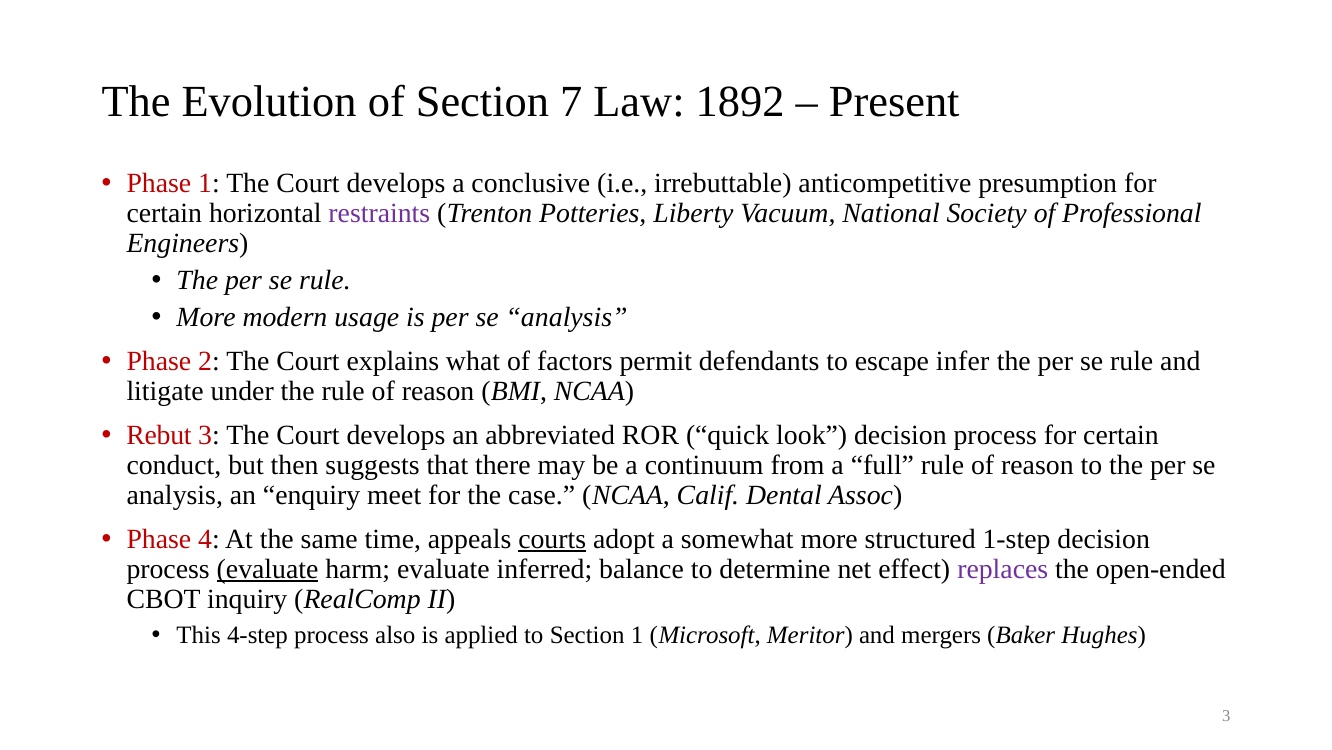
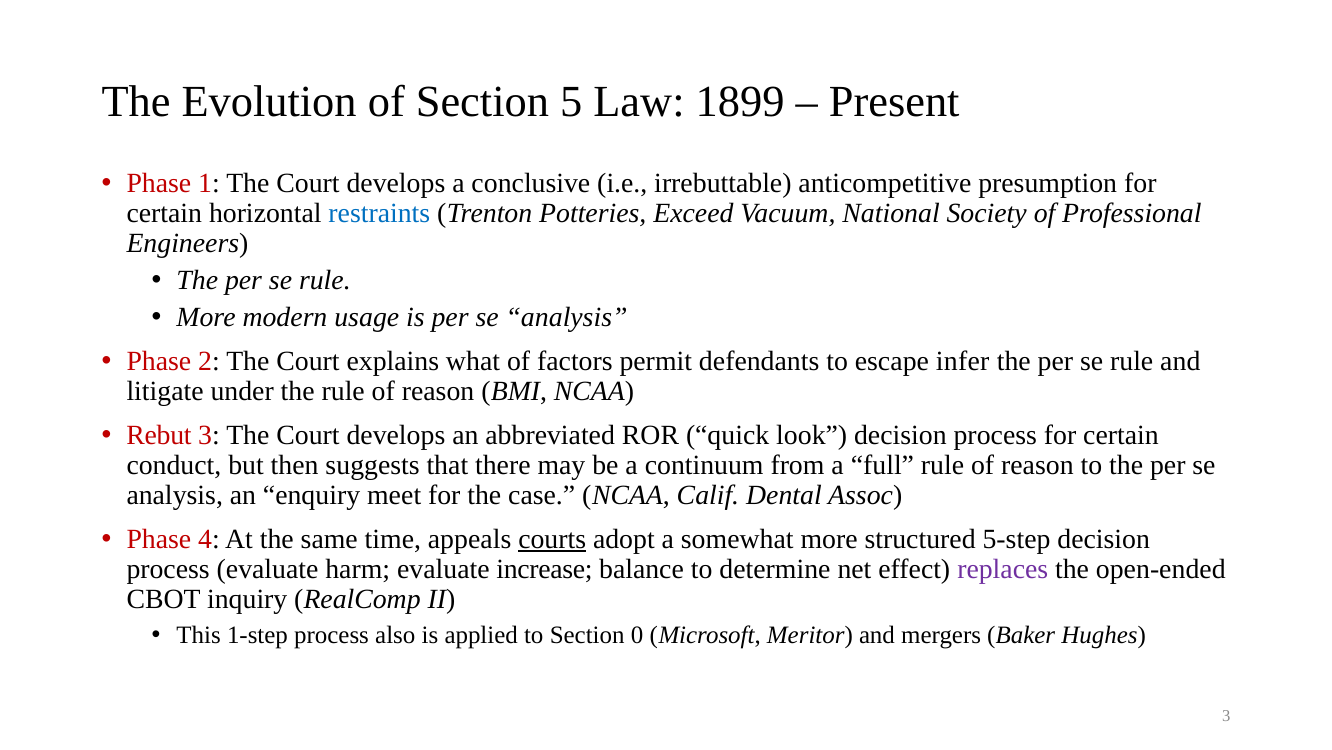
7: 7 -> 5
1892: 1892 -> 1899
restraints colour: purple -> blue
Liberty: Liberty -> Exceed
1-step: 1-step -> 5-step
evaluate at (268, 569) underline: present -> none
inferred: inferred -> increase
4-step: 4-step -> 1-step
Section 1: 1 -> 0
